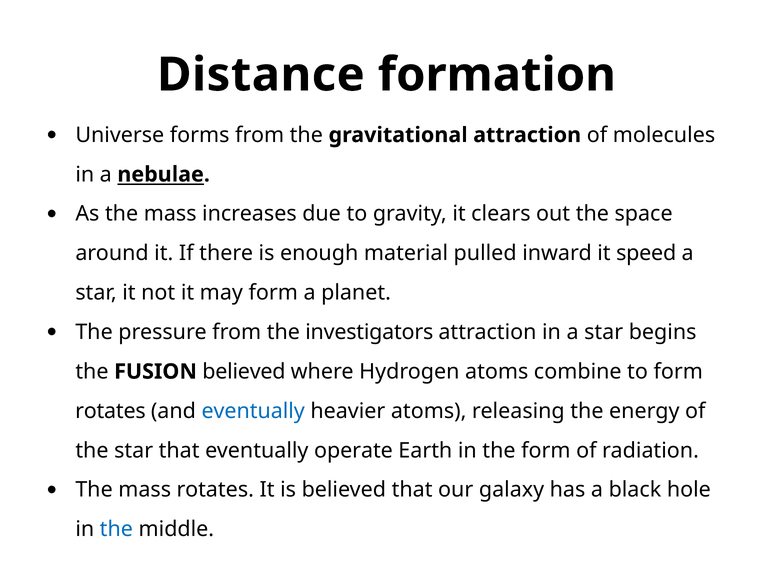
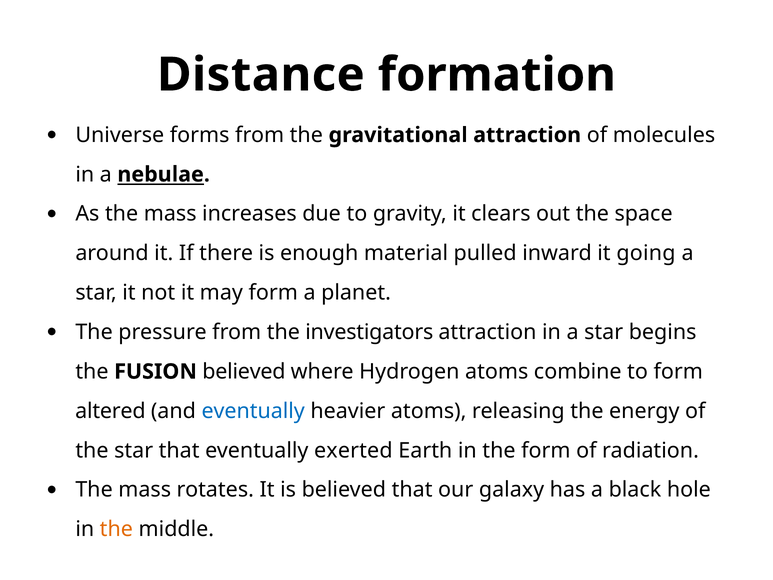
speed: speed -> going
rotates at (110, 411): rotates -> altered
operate: operate -> exerted
the at (116, 529) colour: blue -> orange
